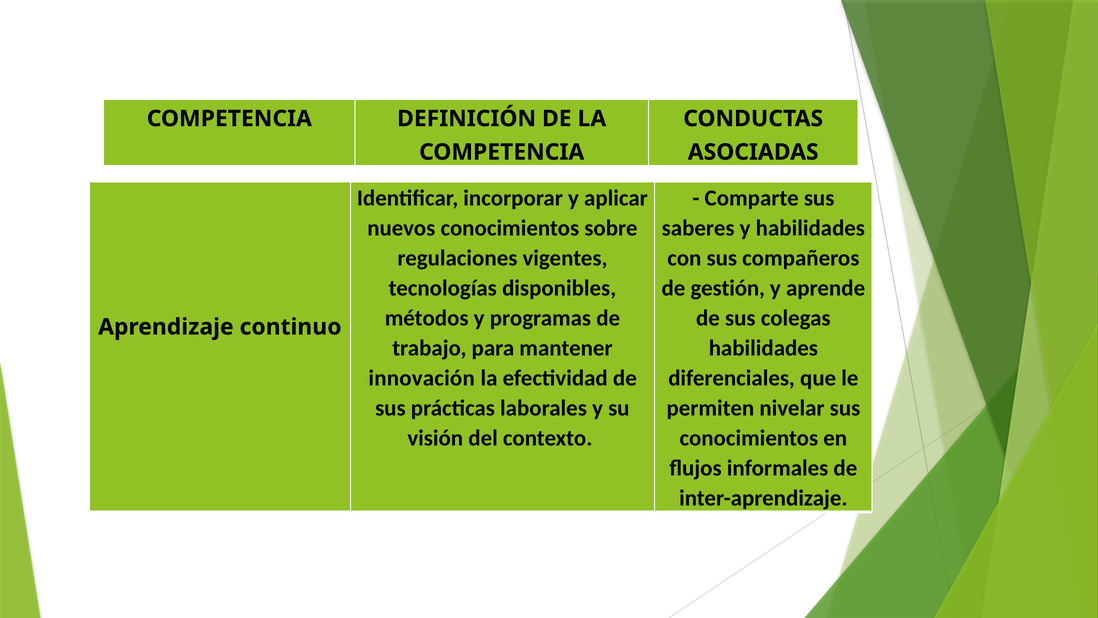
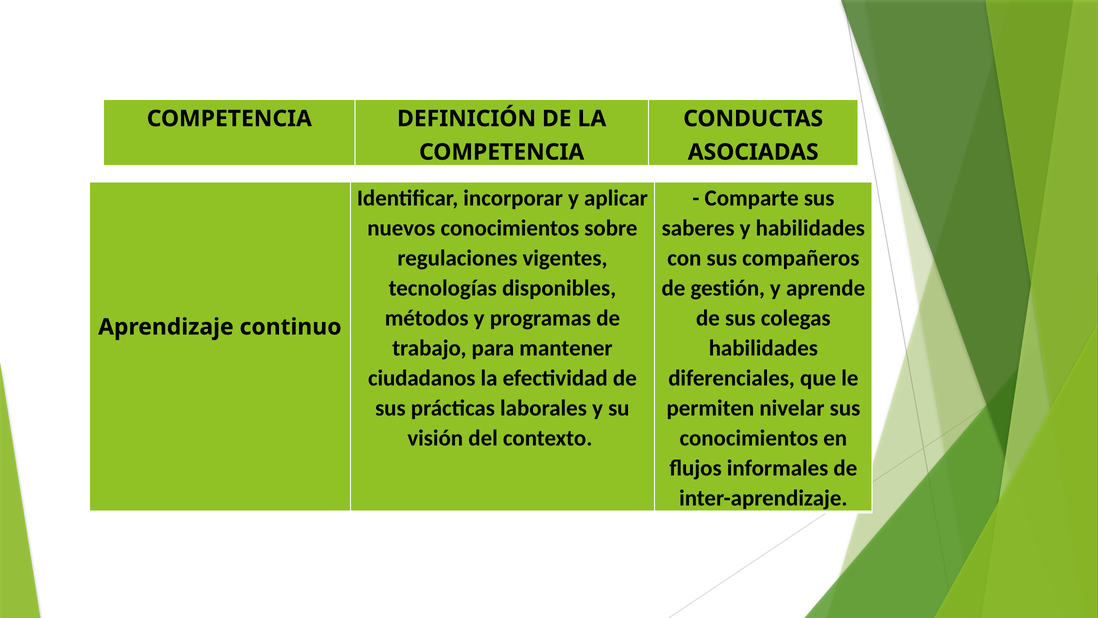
innovación: innovación -> ciudadanos
